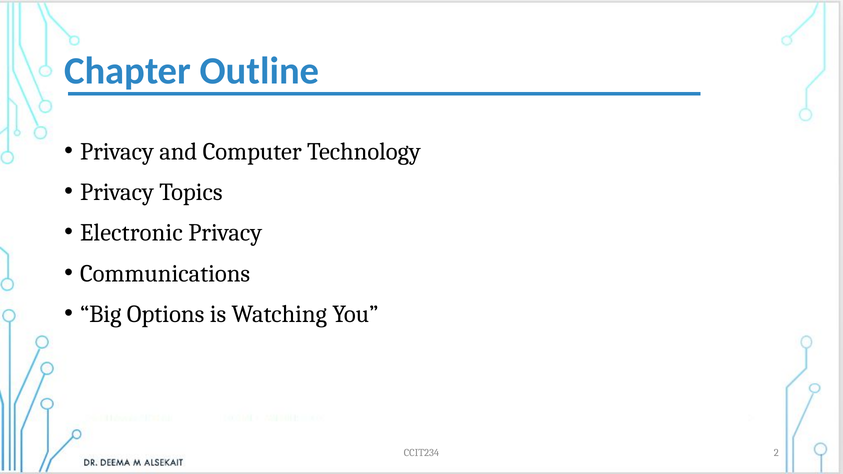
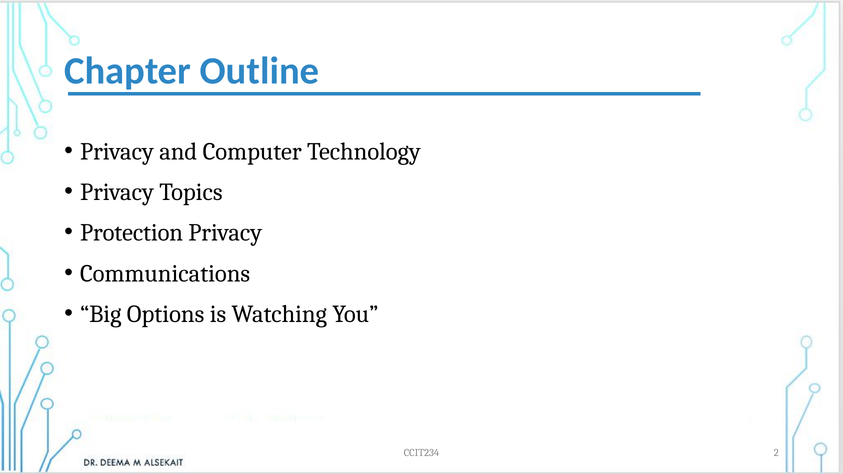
Electronic: Electronic -> Protection
